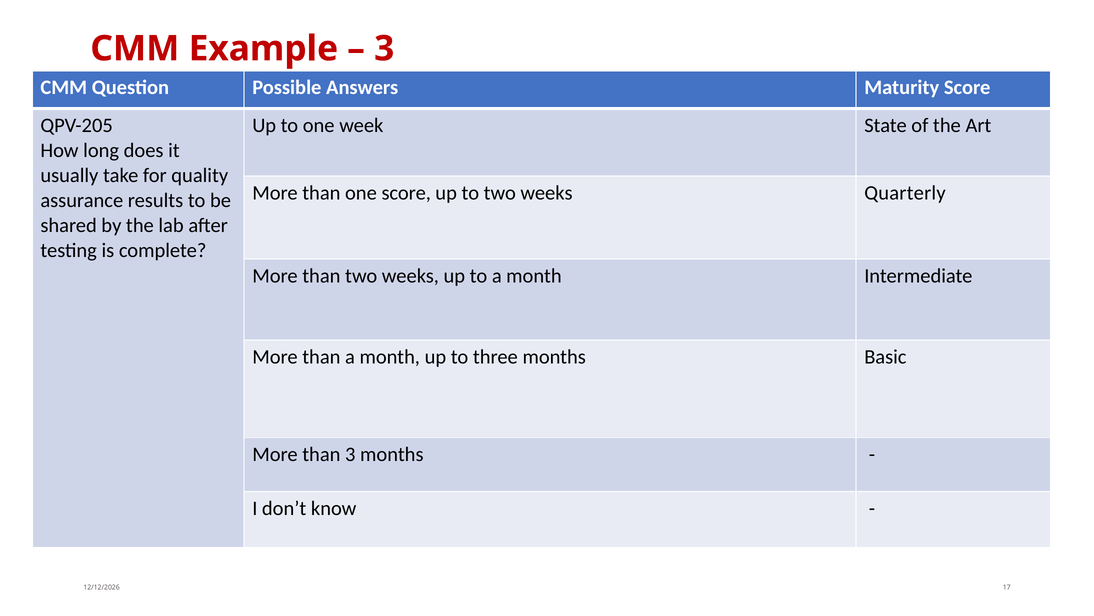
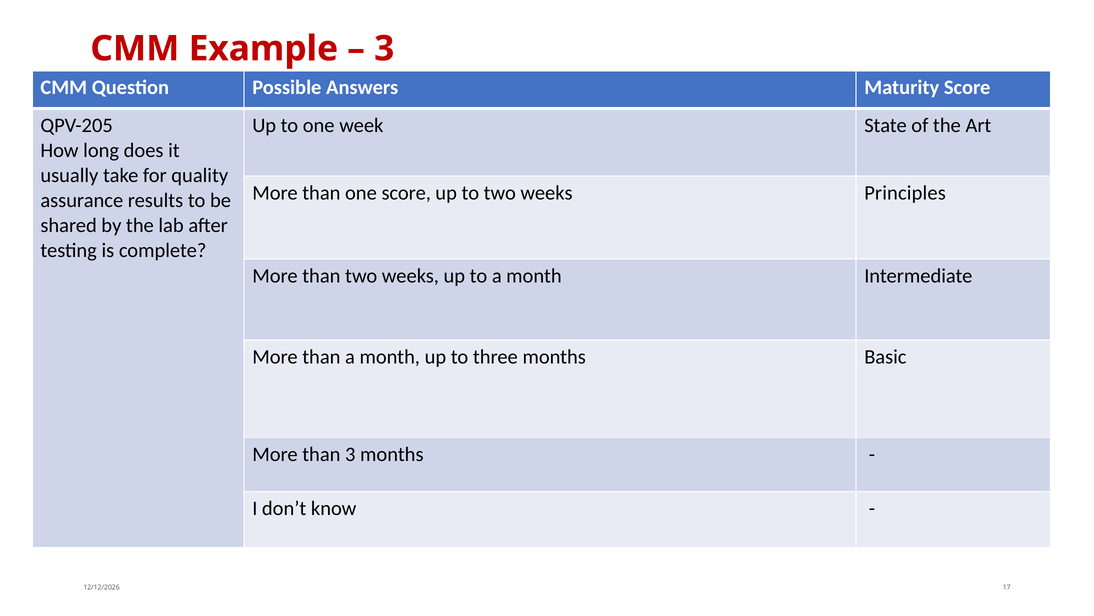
Quarterly: Quarterly -> Principles
